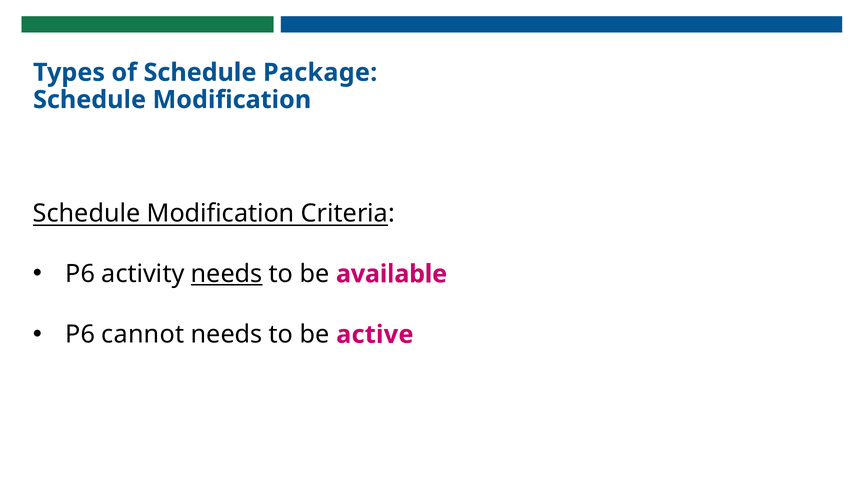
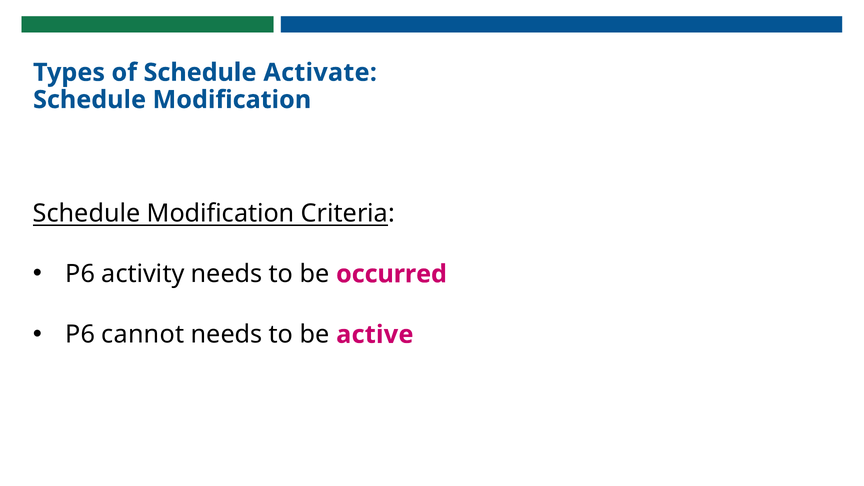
Package: Package -> Activate
needs at (227, 274) underline: present -> none
available: available -> occurred
